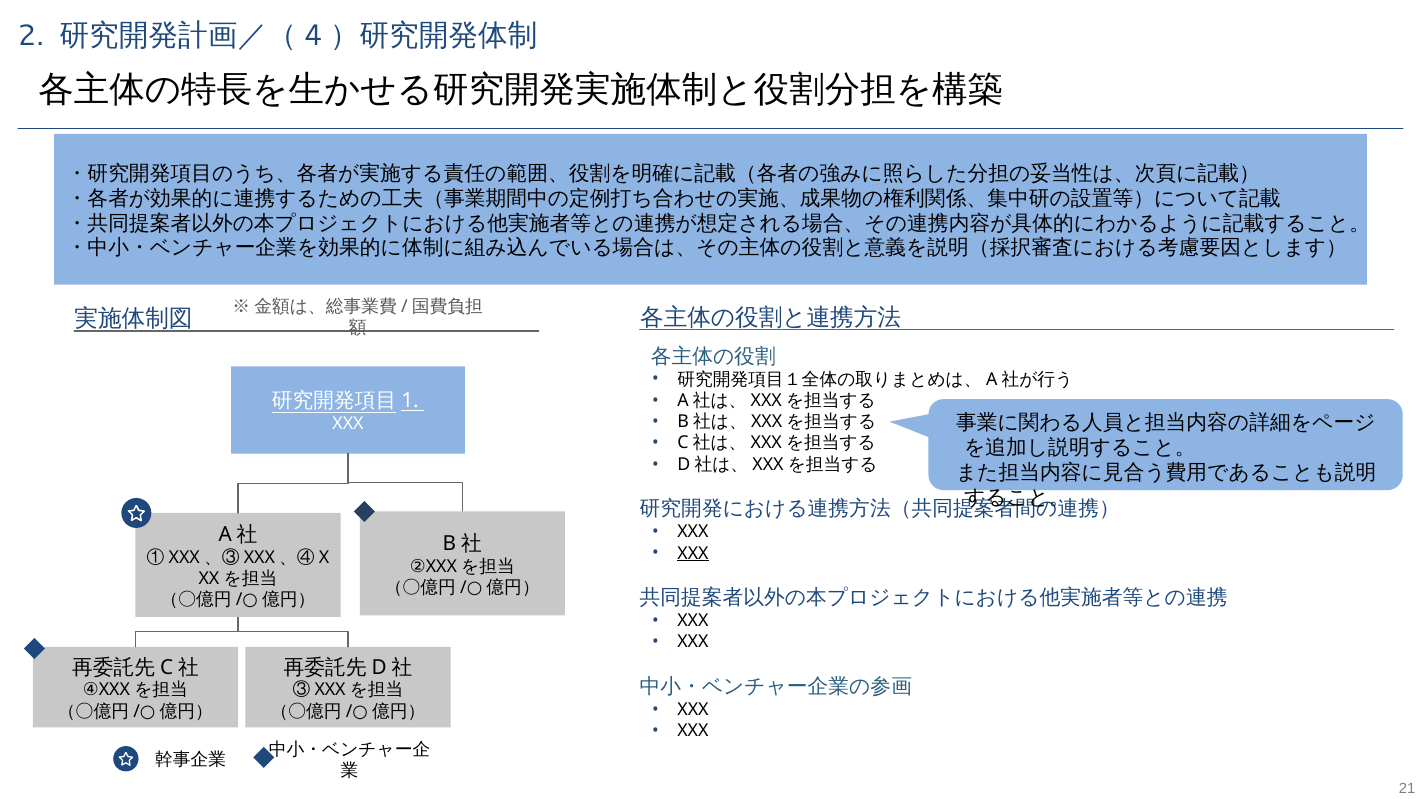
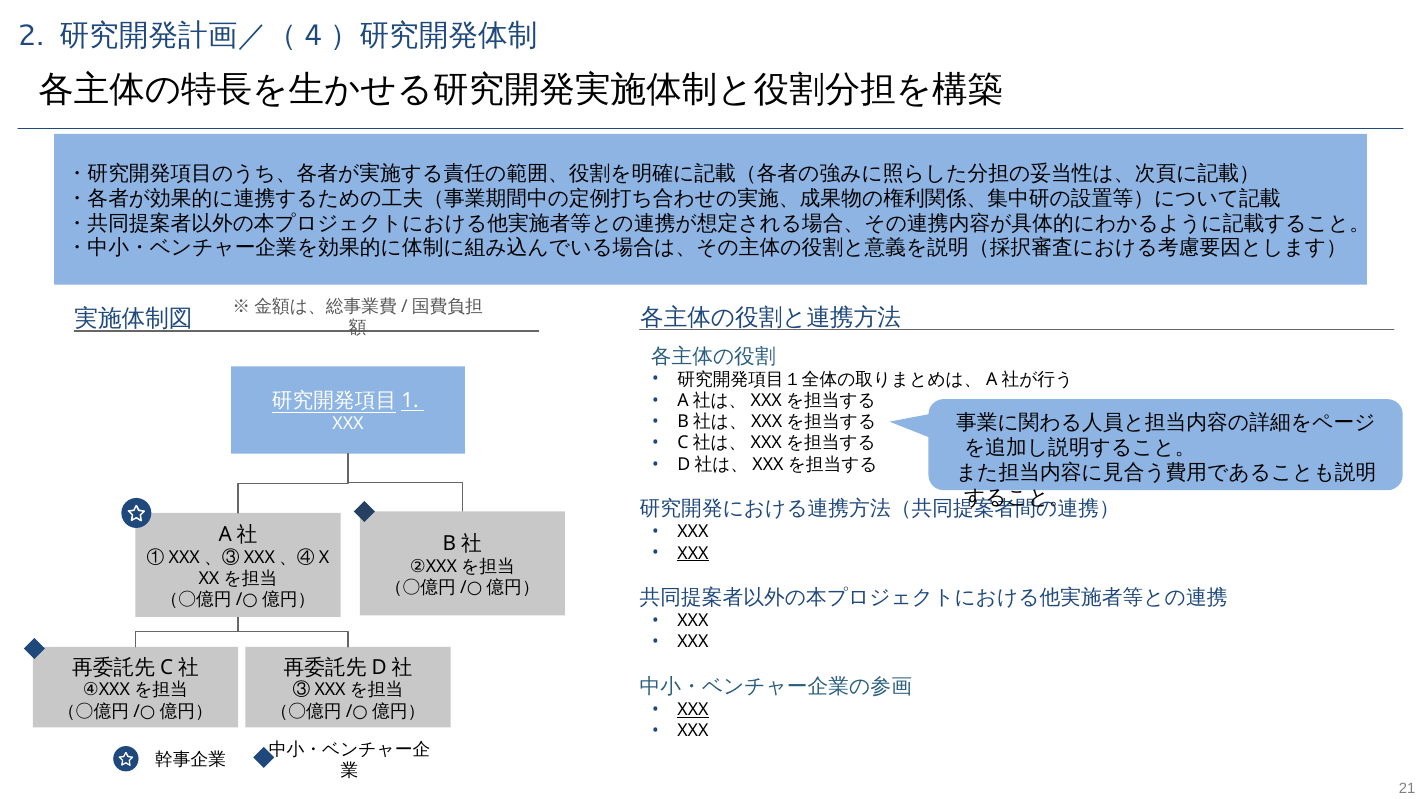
XXX at (693, 710) underline: none -> present
